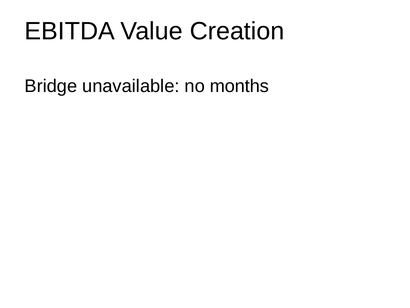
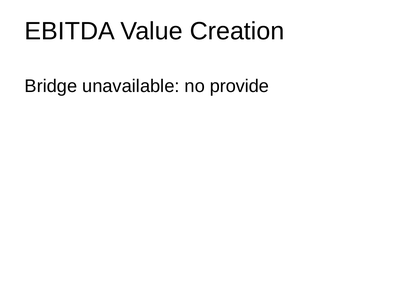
months: months -> provide
